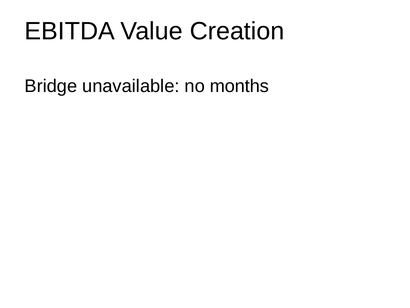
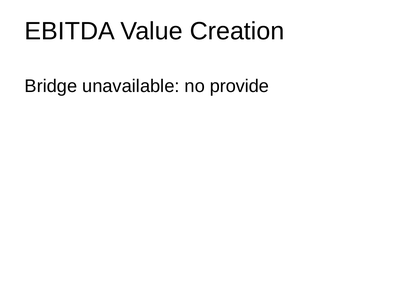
months: months -> provide
